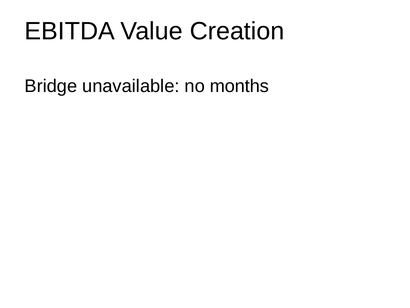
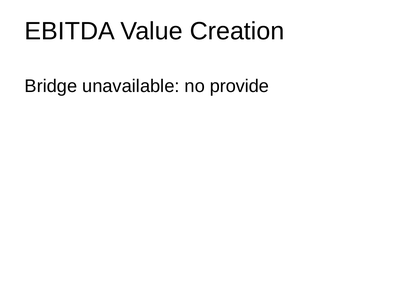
months: months -> provide
